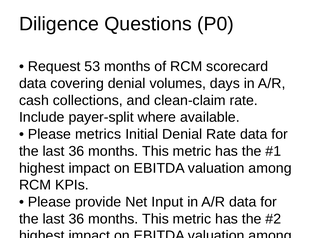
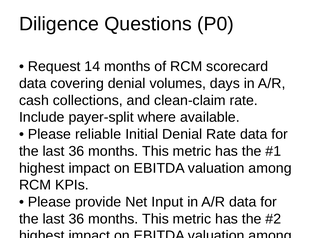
53: 53 -> 14
metrics: metrics -> reliable
